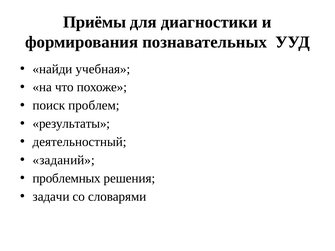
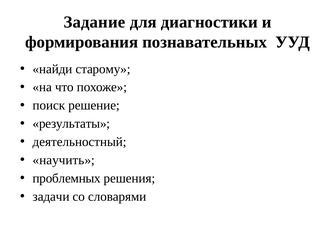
Приёмы: Приёмы -> Задание
учебная: учебная -> старому
проблем: проблем -> решение
заданий: заданий -> научить
